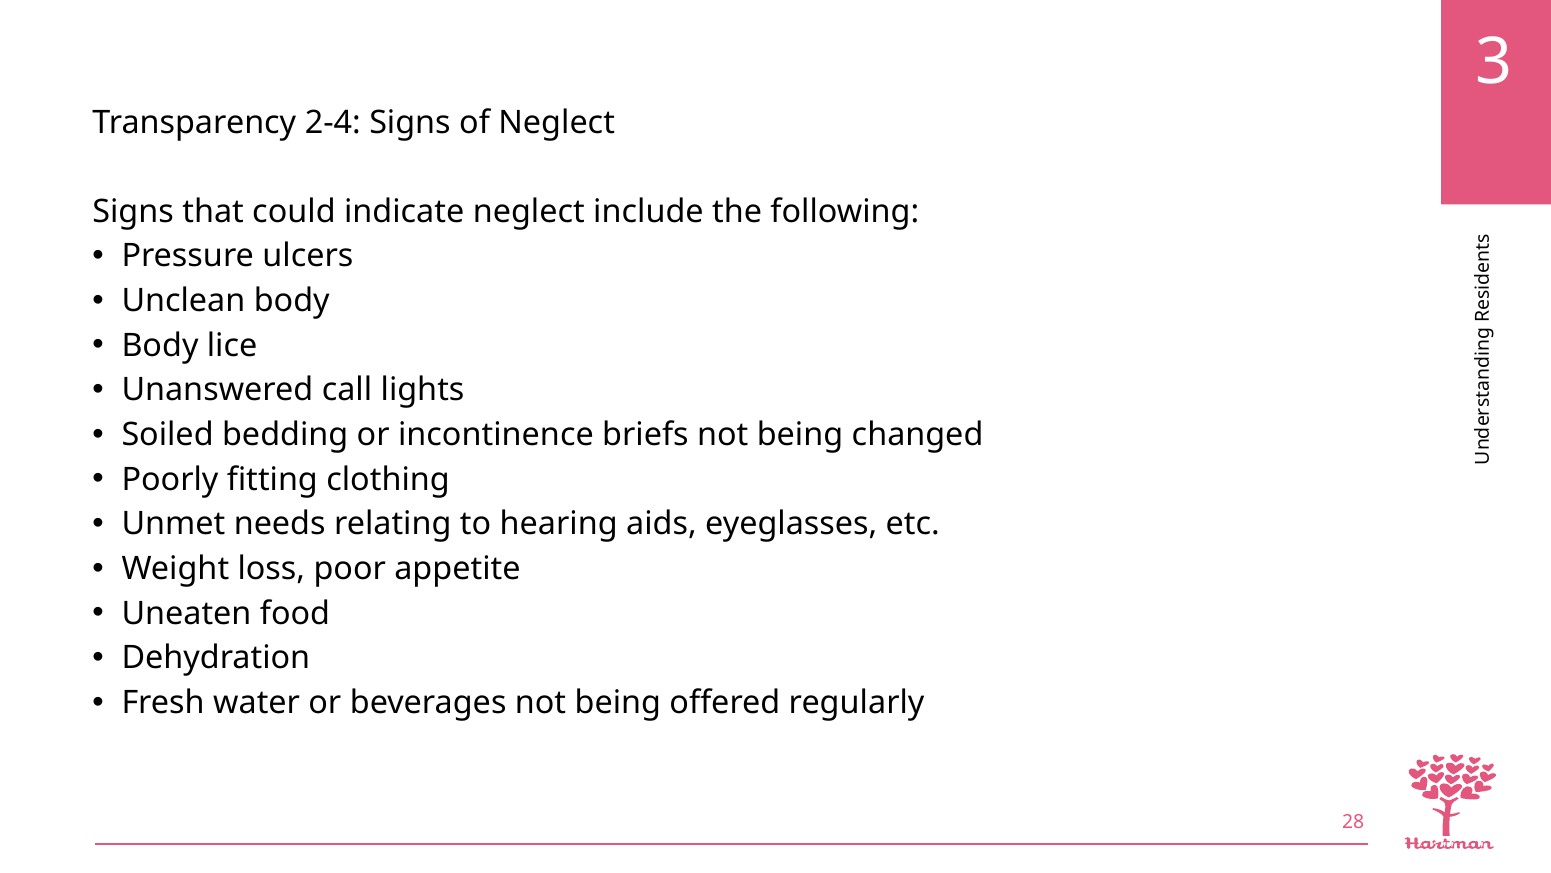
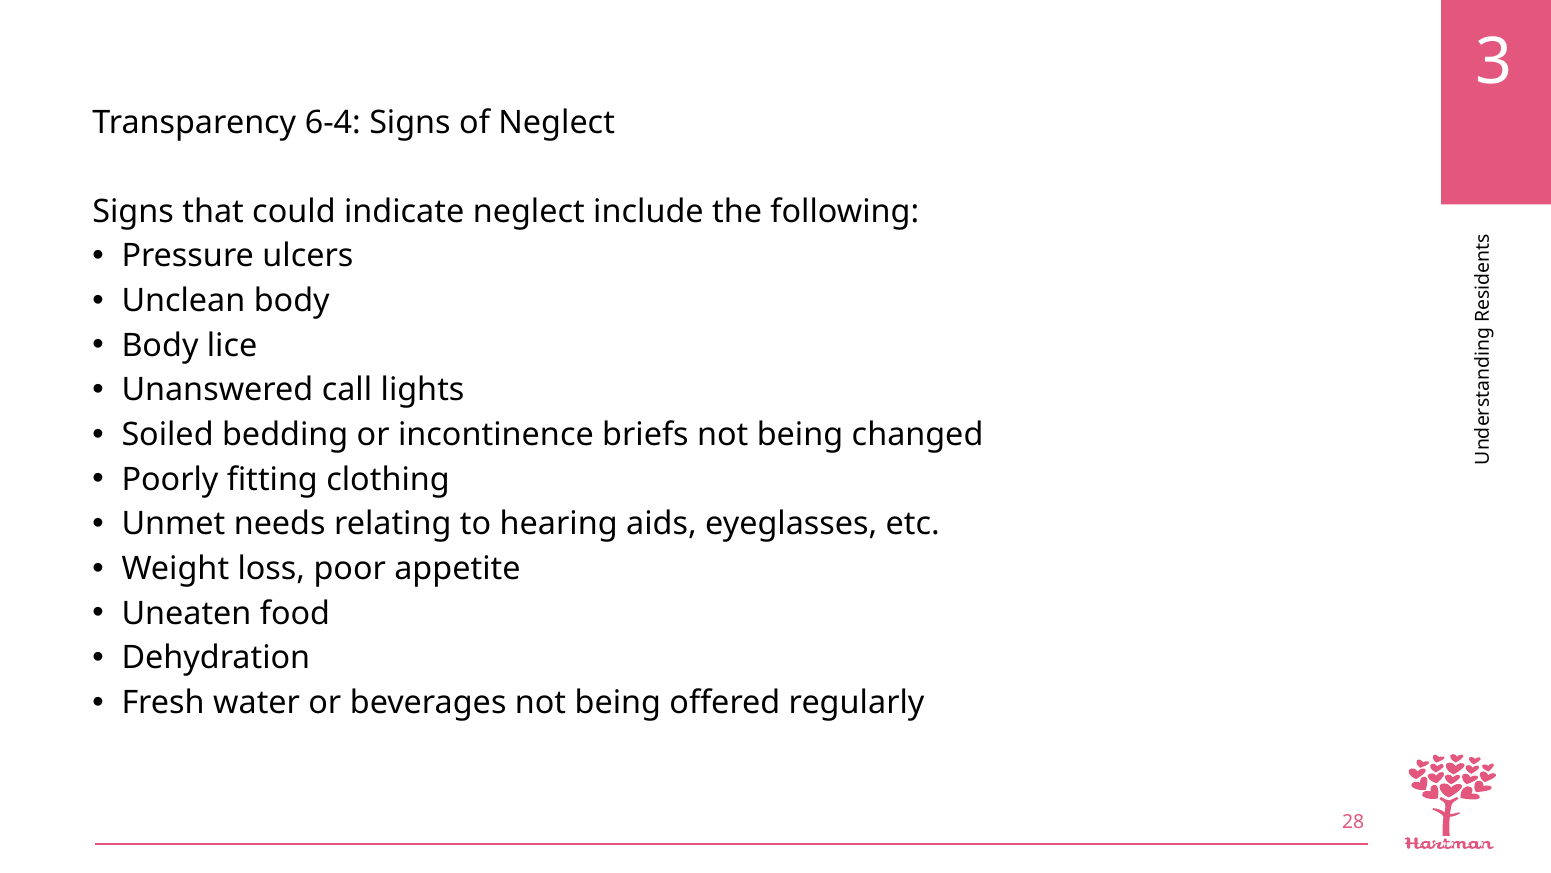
2-4: 2-4 -> 6-4
